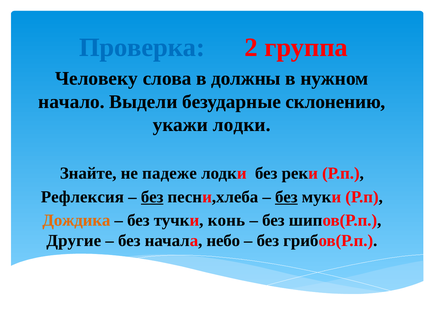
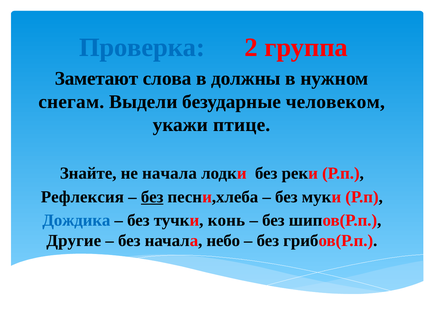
Человеку: Человеку -> Заметают
начало: начало -> снегам
склонению: склонению -> человеком
укажи лодки: лодки -> птице
не падеже: падеже -> начала
без at (286, 197) underline: present -> none
Дождика colour: orange -> blue
